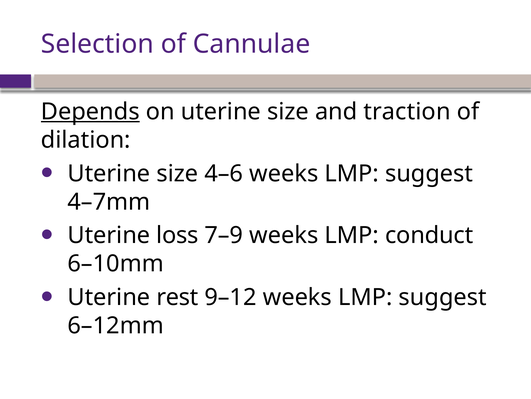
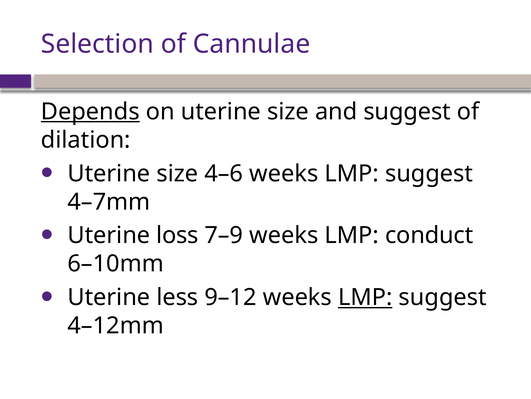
and traction: traction -> suggest
rest: rest -> less
LMP at (365, 297) underline: none -> present
6–12mm: 6–12mm -> 4–12mm
